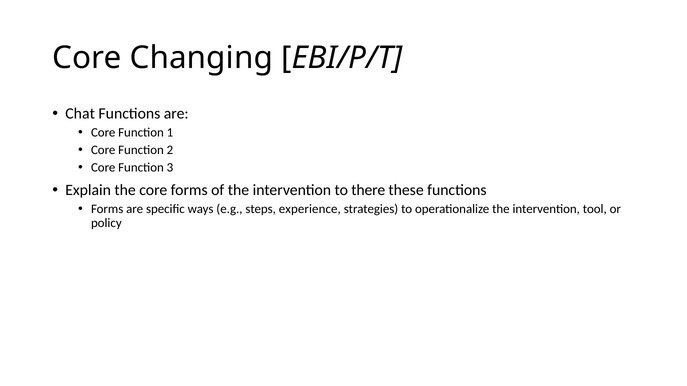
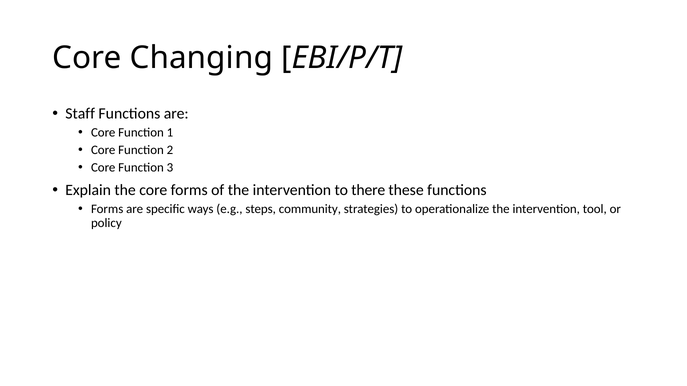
Chat: Chat -> Staff
experience: experience -> community
